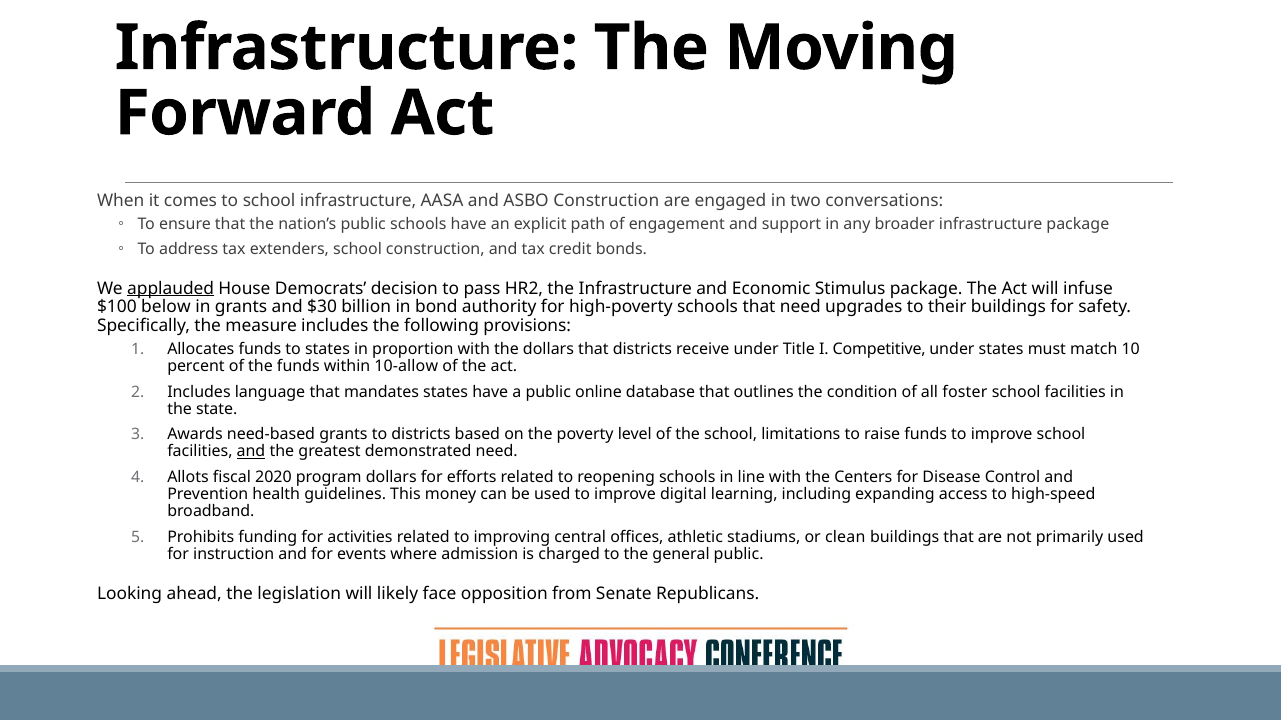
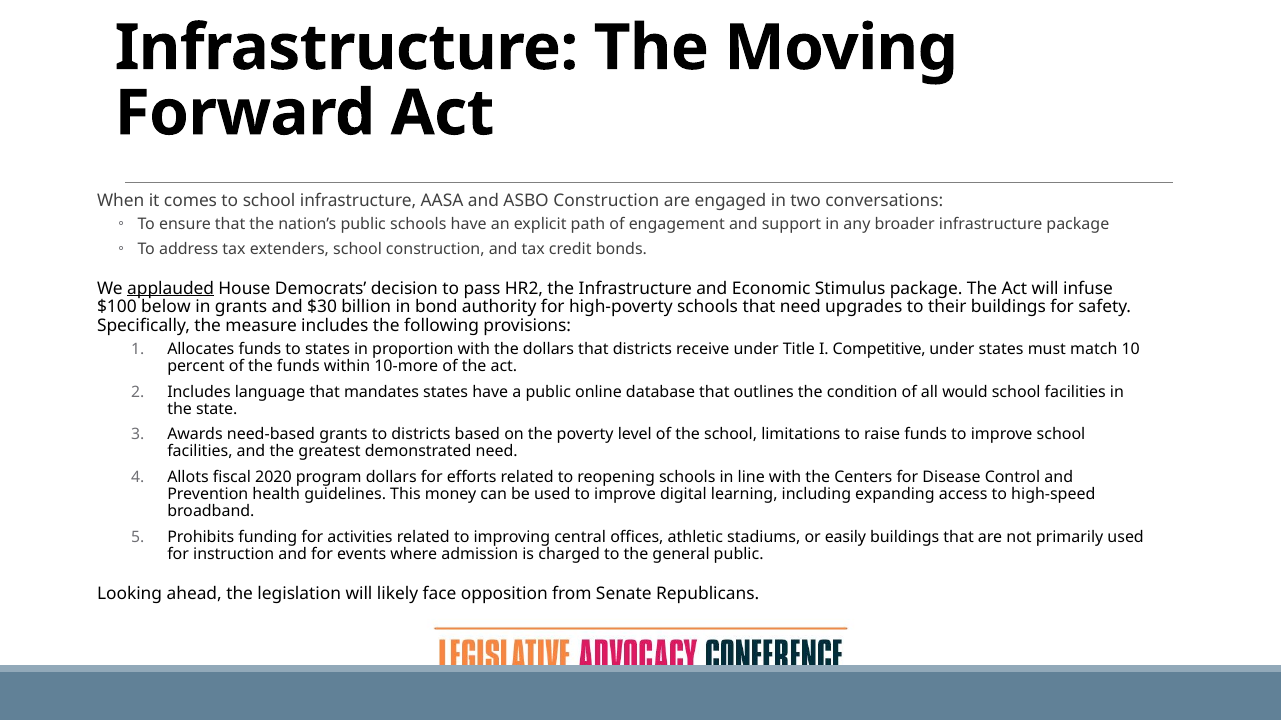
10-allow: 10-allow -> 10-more
foster: foster -> would
and at (251, 452) underline: present -> none
clean: clean -> easily
